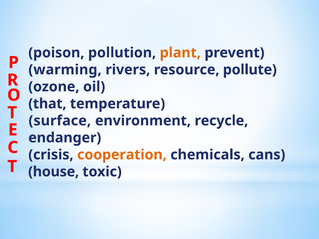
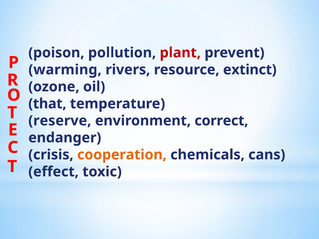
plant colour: orange -> red
pollute: pollute -> extinct
surface: surface -> reserve
recycle: recycle -> correct
house: house -> effect
